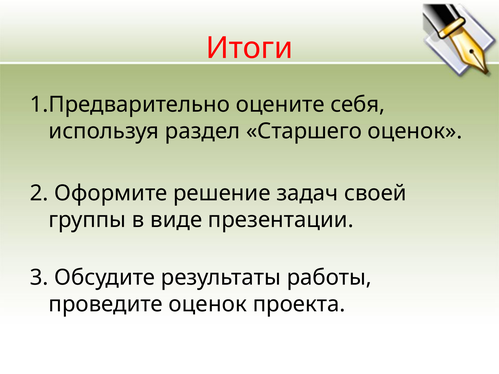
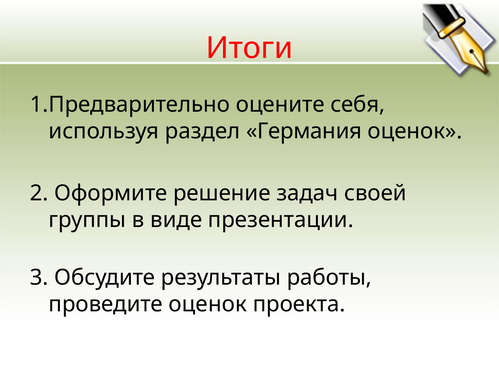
Старшего: Старшего -> Германия
